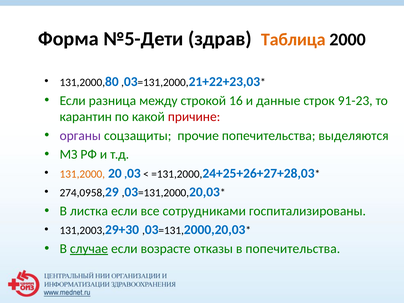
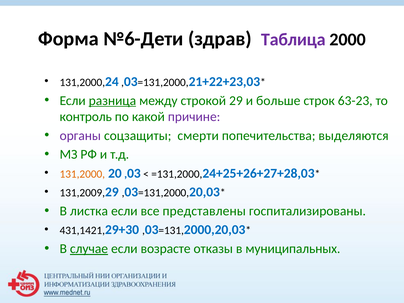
№5-Дети: №5-Дети -> №6-Дети
Таблица colour: orange -> purple
80: 80 -> 24
разница underline: none -> present
строкой 16: 16 -> 29
данные: данные -> больше
91-23: 91-23 -> 63-23
карантин: карантин -> контроль
причине colour: red -> purple
прочие: прочие -> смерти
274,0958: 274,0958 -> 131,2009
сотрудниками: сотрудниками -> представлены
131,2003: 131,2003 -> 431,1421
в попечительства: попечительства -> муниципальных
